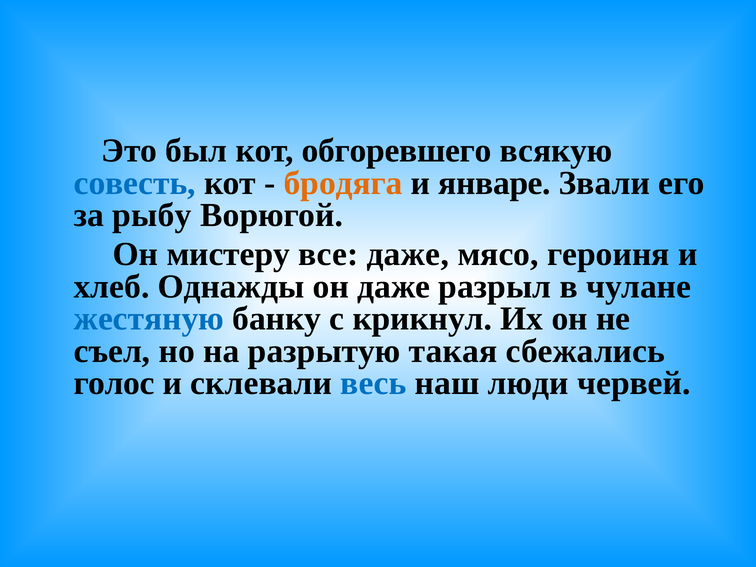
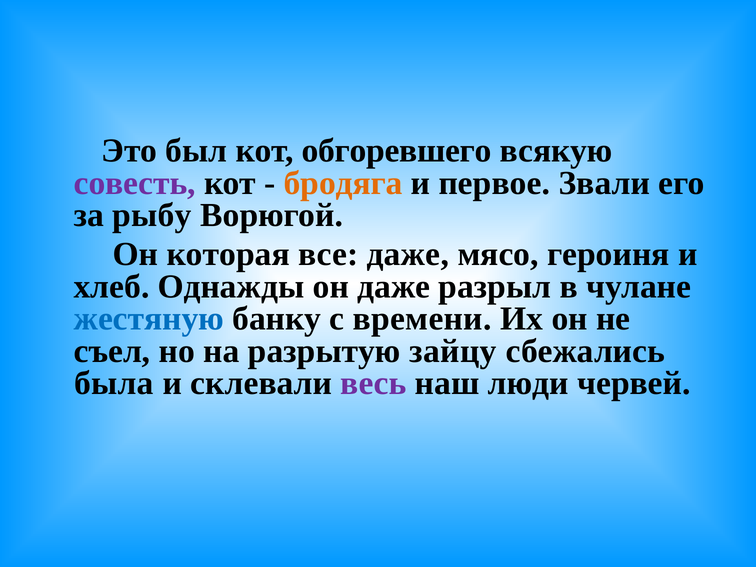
совесть colour: blue -> purple
январе: январе -> первое
мистеру: мистеру -> которая
крикнул: крикнул -> времени
такая: такая -> зайцу
голос: голос -> была
весь colour: blue -> purple
